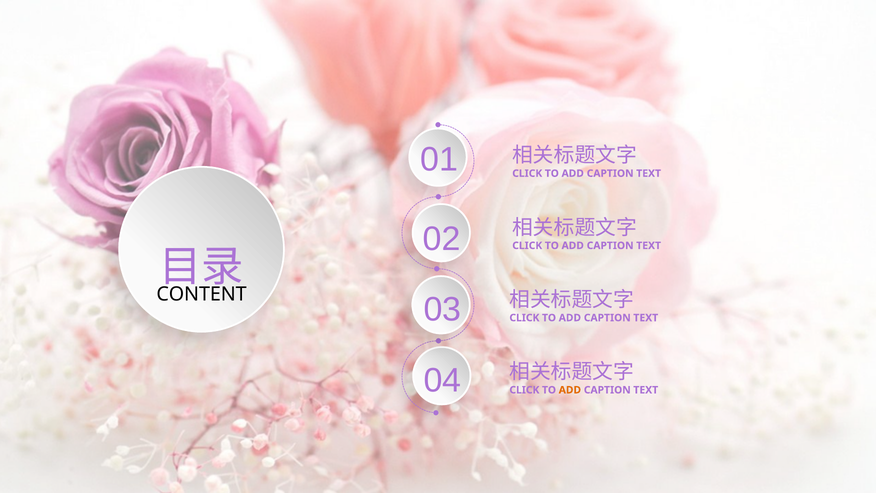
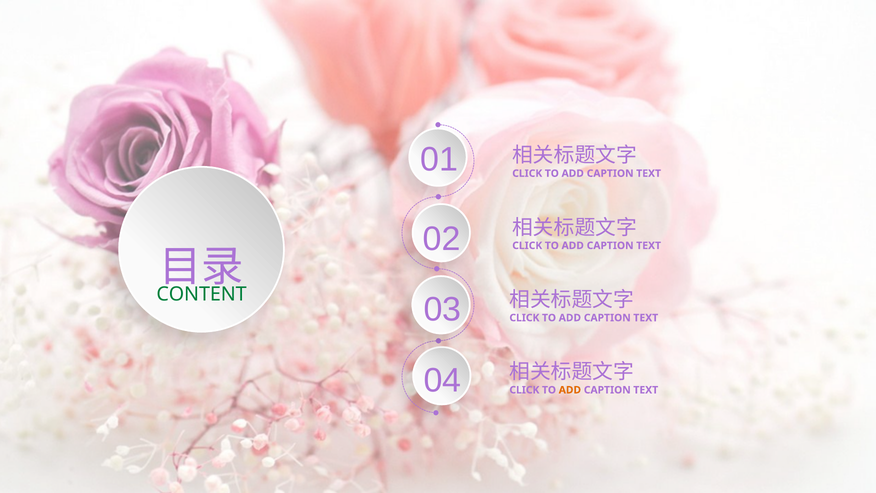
CONTENT colour: black -> green
